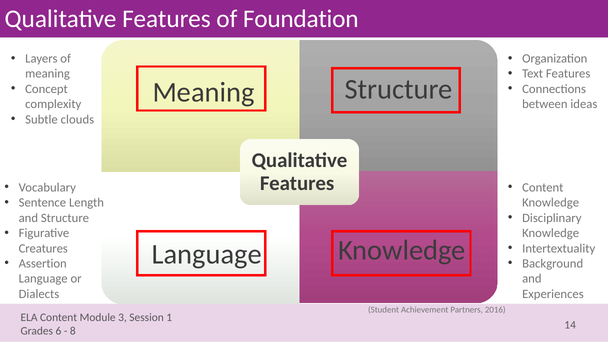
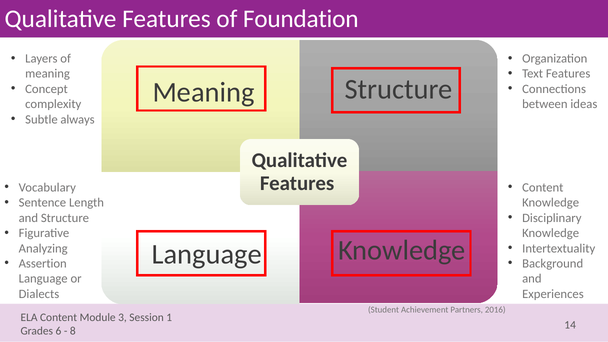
clouds: clouds -> always
Creatures: Creatures -> Analyzing
